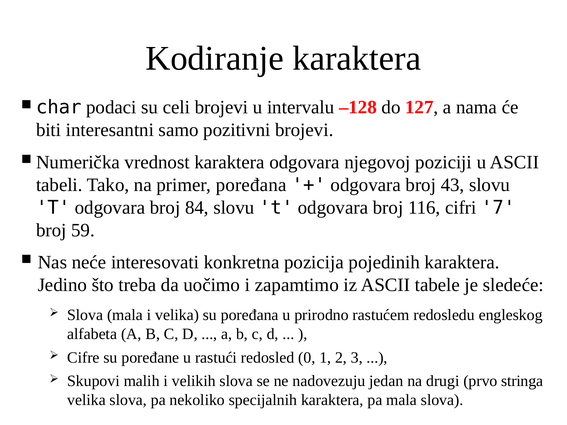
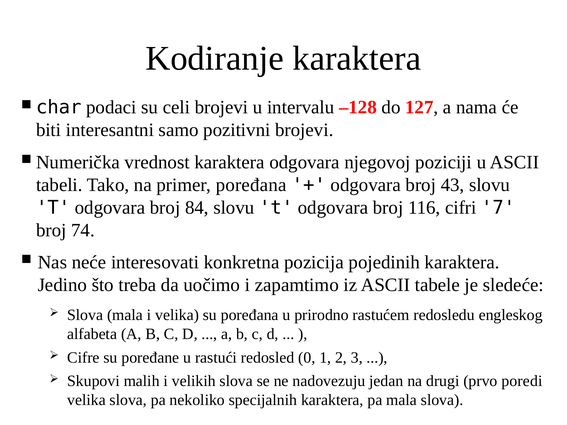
59: 59 -> 74
stringa: stringa -> poredi
